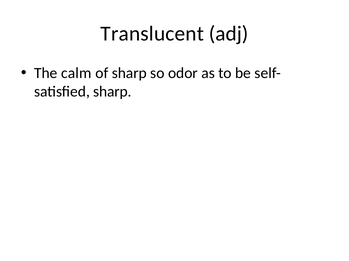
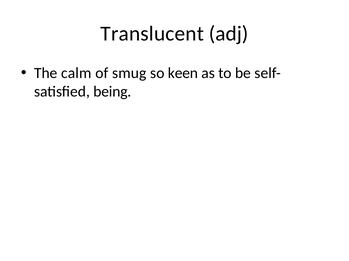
of sharp: sharp -> smug
odor: odor -> keen
sharp at (112, 92): sharp -> being
